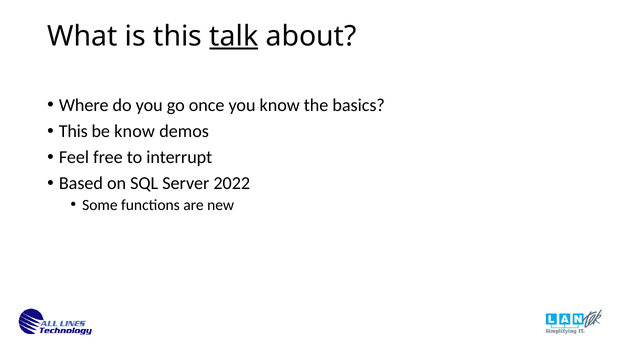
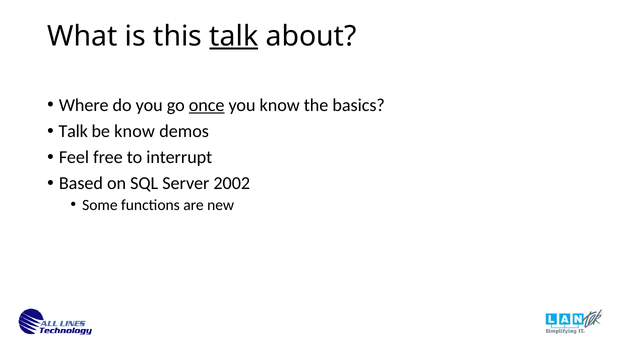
once underline: none -> present
This at (73, 131): This -> Talk
2022: 2022 -> 2002
